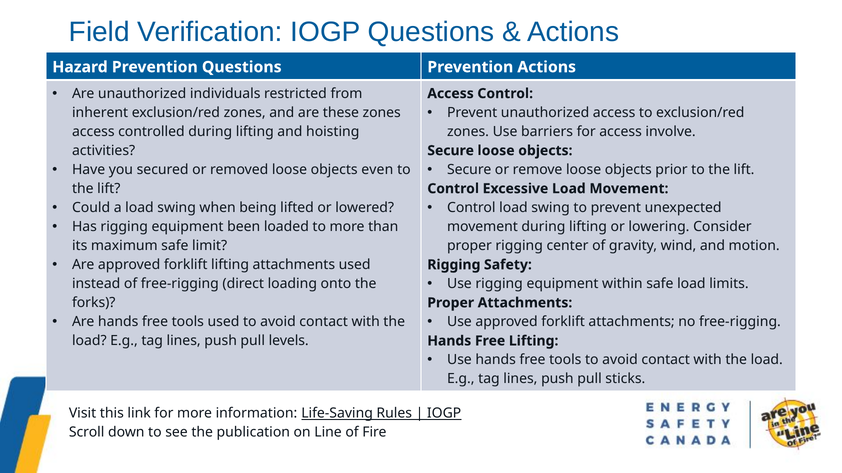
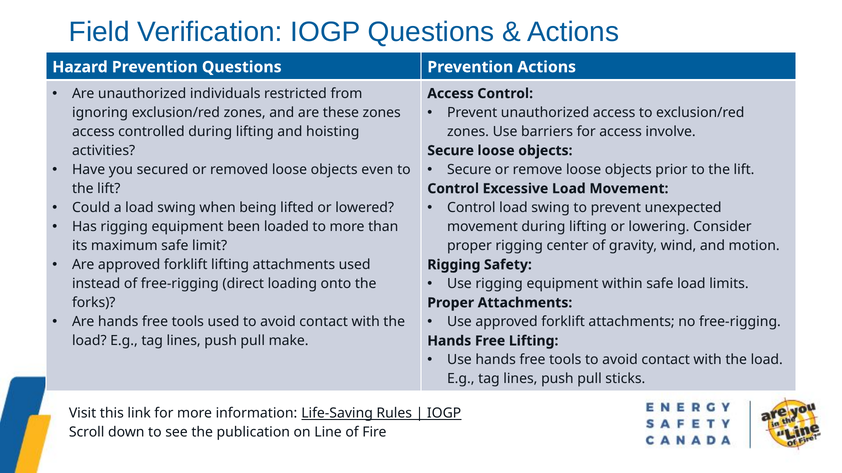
inherent: inherent -> ignoring
levels: levels -> make
